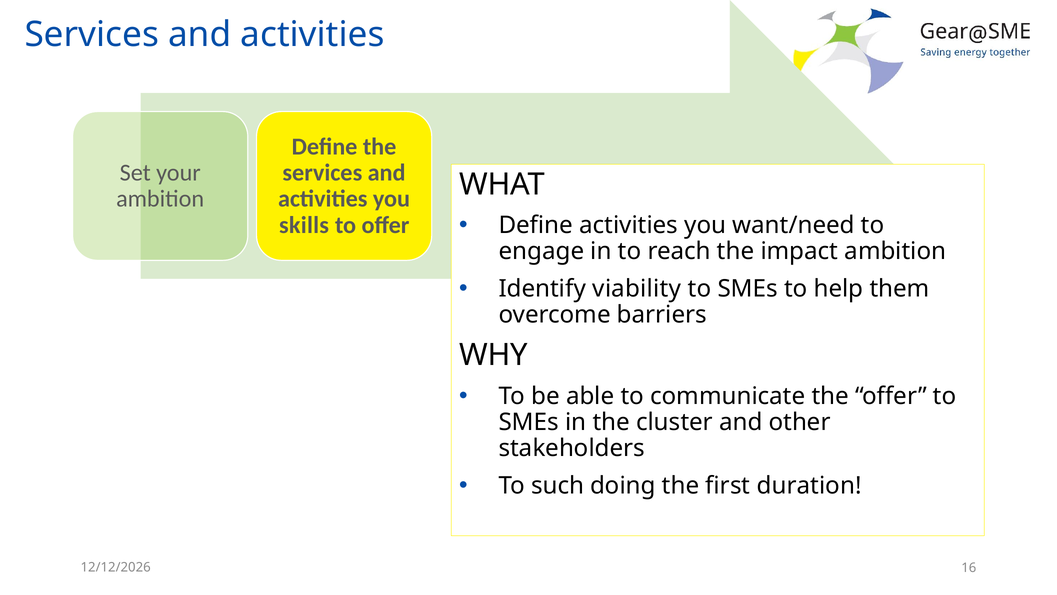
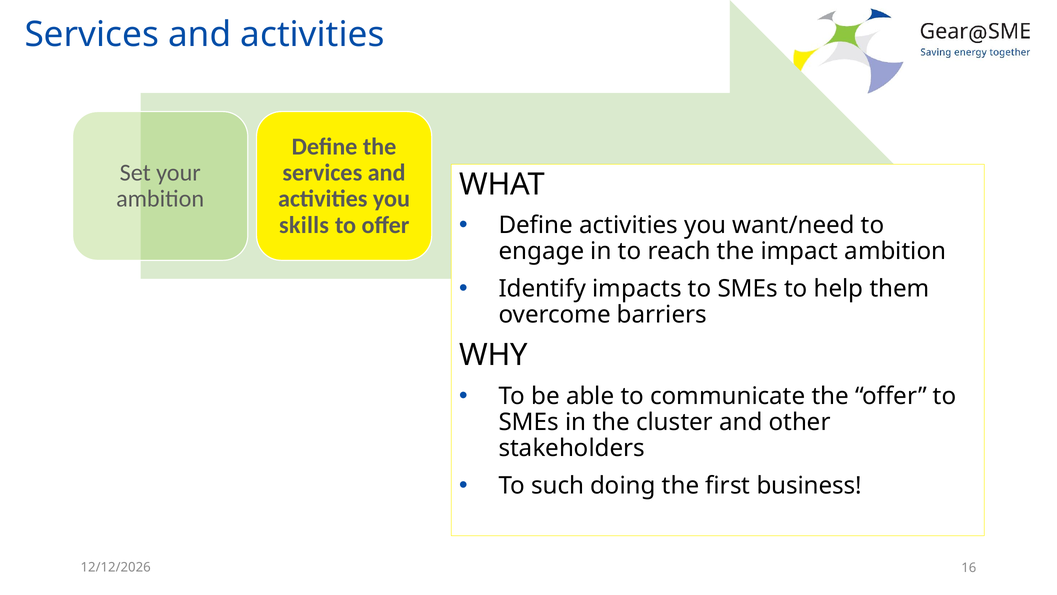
viability: viability -> impacts
duration: duration -> business
